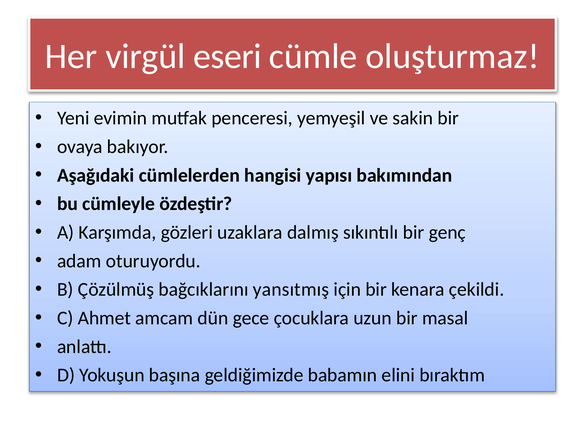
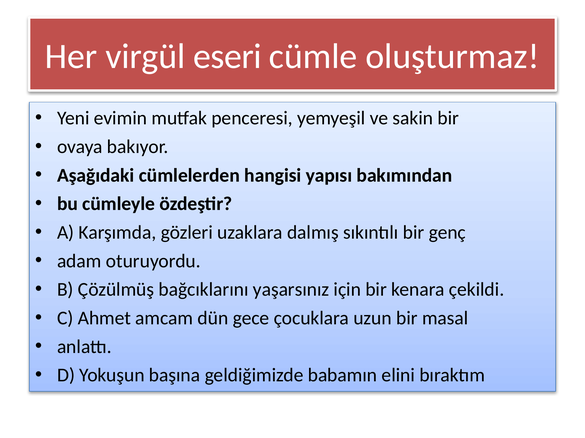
yansıtmış: yansıtmış -> yaşarsınız
